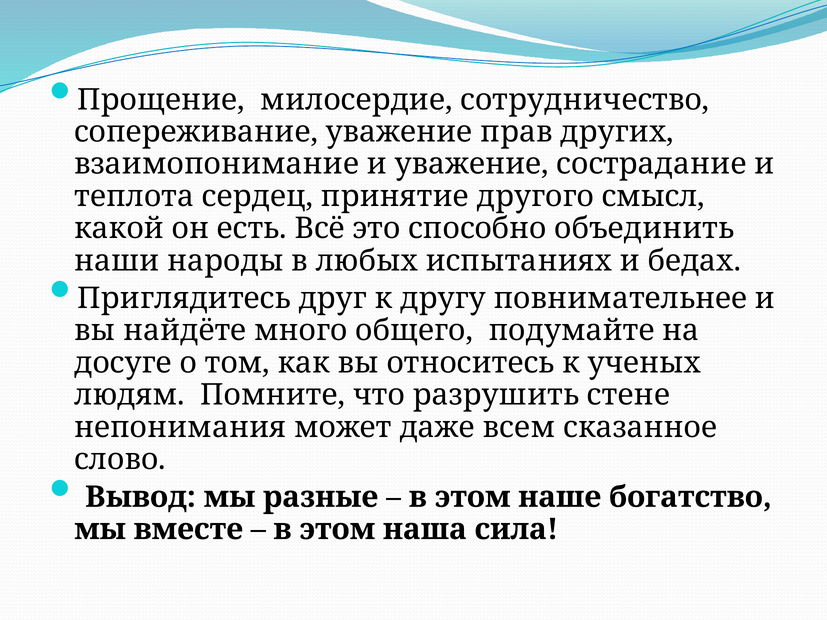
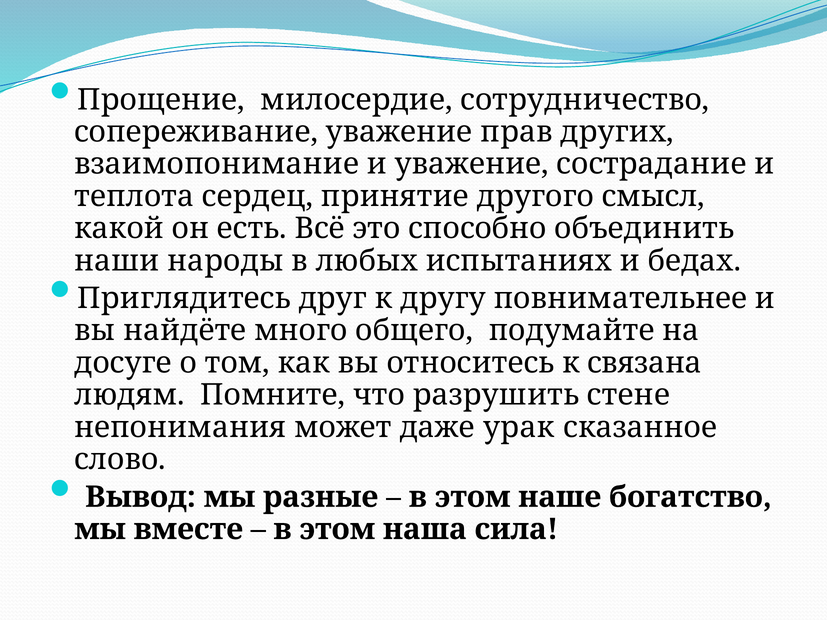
ученых: ученых -> связана
всем: всем -> урак
